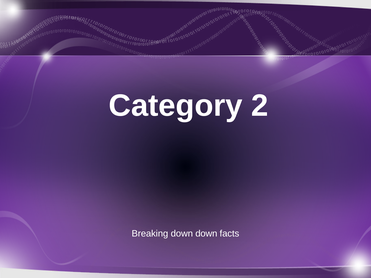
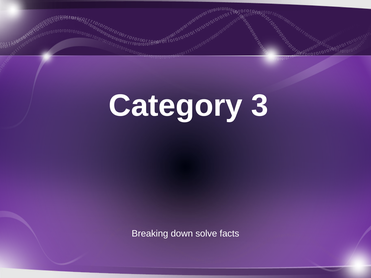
2: 2 -> 3
down down: down -> solve
